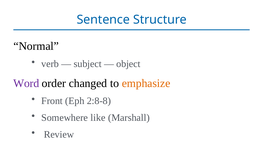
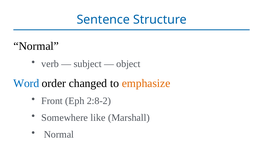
Word colour: purple -> blue
2:8-8: 2:8-8 -> 2:8-2
Review at (59, 134): Review -> Normal
